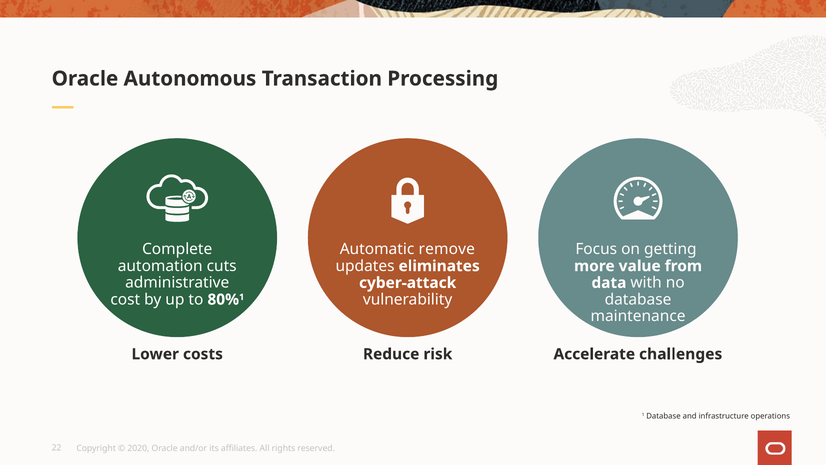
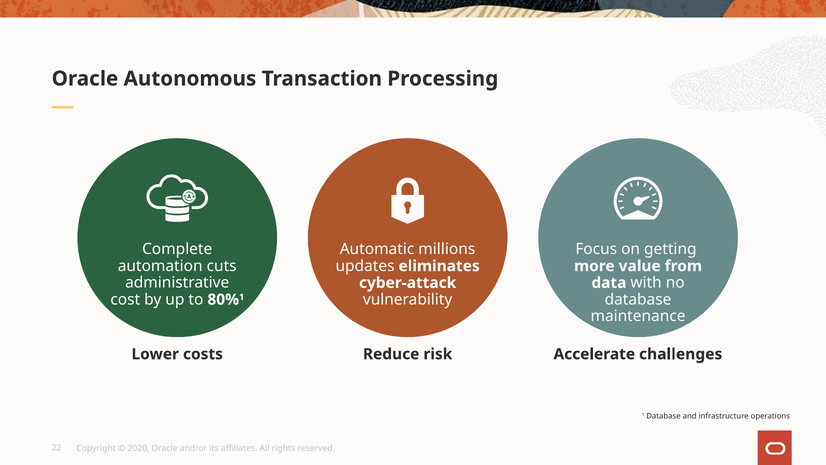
remove: remove -> millions
